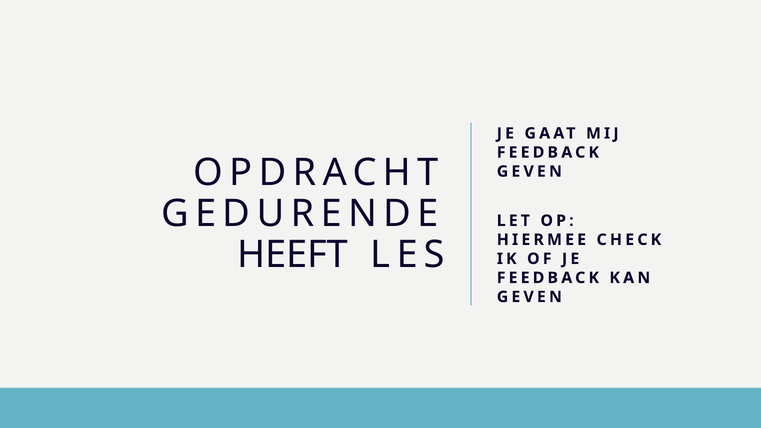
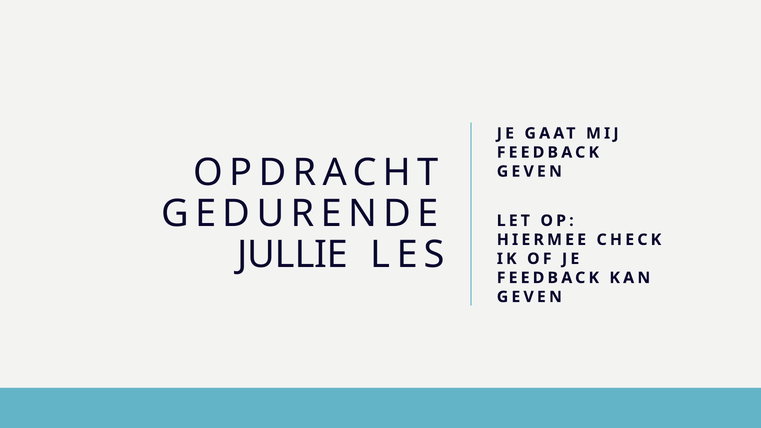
HEEFT: HEEFT -> JULLIE
